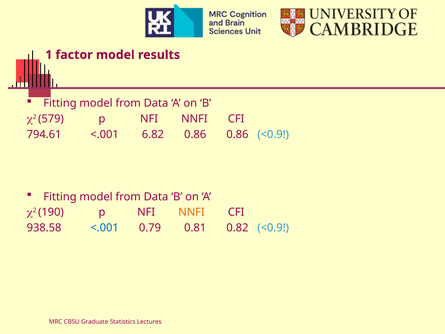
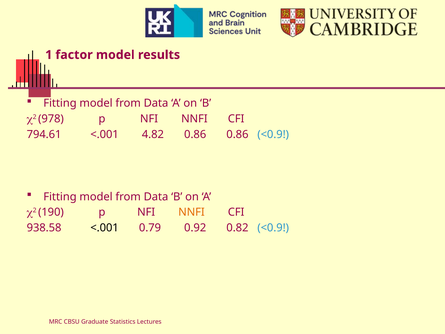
579: 579 -> 978
6.82: 6.82 -> 4.82
<.001 at (105, 228) colour: blue -> black
0.81: 0.81 -> 0.92
